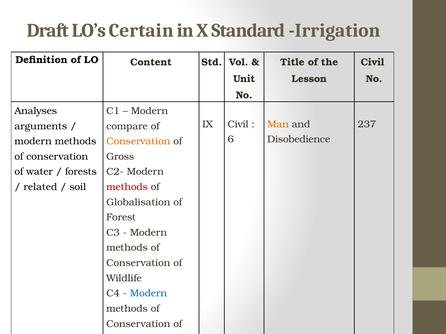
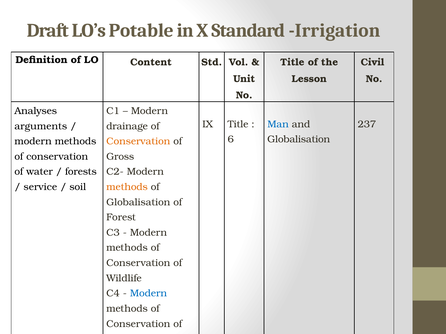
Certain: Certain -> Potable
IX Civil: Civil -> Title
Man colour: orange -> blue
compare: compare -> drainage
Disobedience at (299, 140): Disobedience -> Globalisation
related: related -> service
methods at (127, 187) colour: red -> orange
